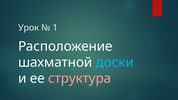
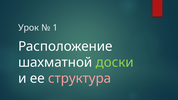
доски colour: light blue -> light green
